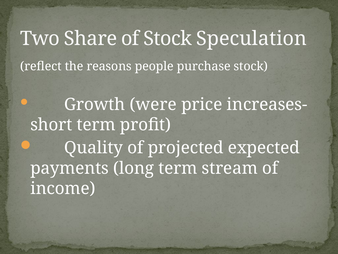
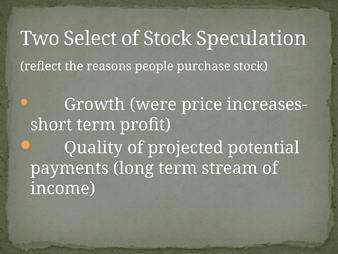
Share: Share -> Select
expected: expected -> potential
